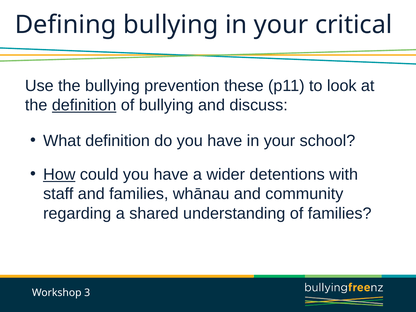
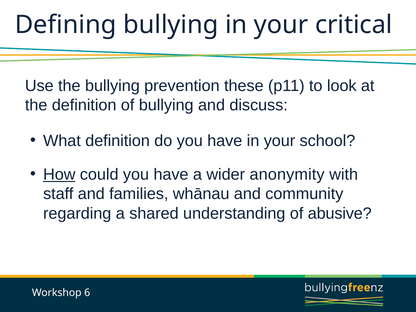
definition at (84, 105) underline: present -> none
detentions: detentions -> anonymity
of families: families -> abusive
3: 3 -> 6
